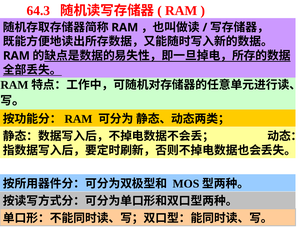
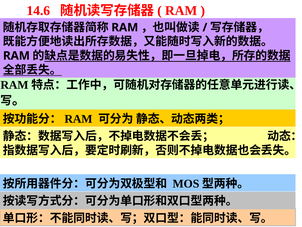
64.3: 64.3 -> 14.6
